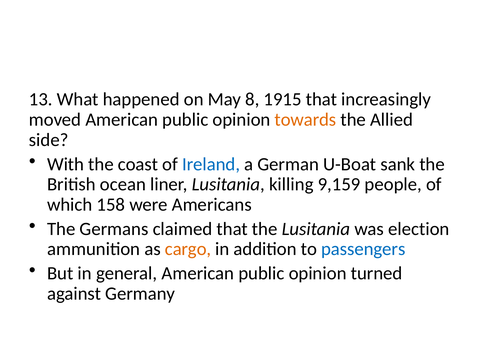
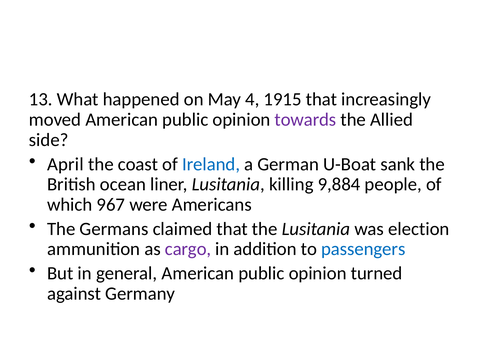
8: 8 -> 4
towards colour: orange -> purple
With: With -> April
9,159: 9,159 -> 9,884
158: 158 -> 967
cargo colour: orange -> purple
